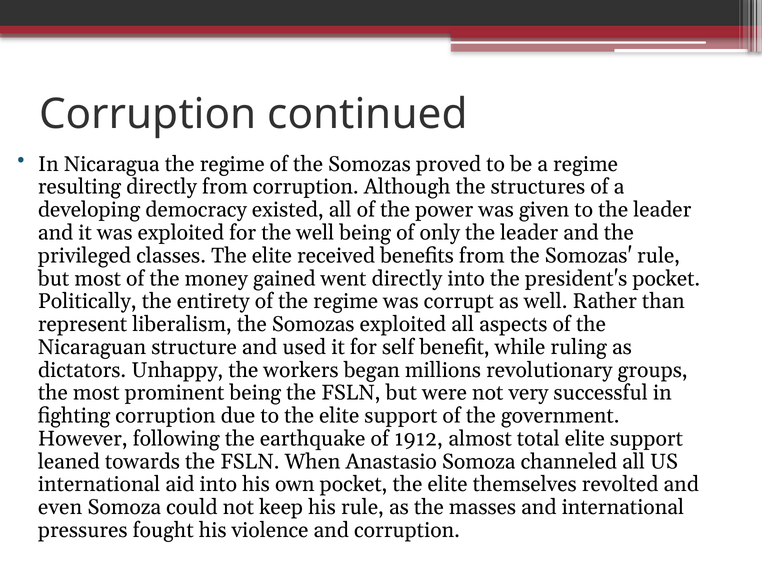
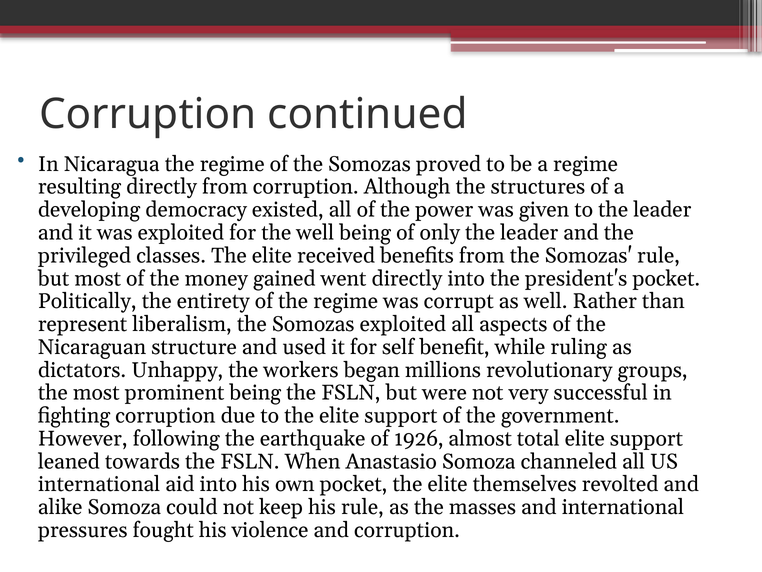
1912: 1912 -> 1926
even: even -> alike
